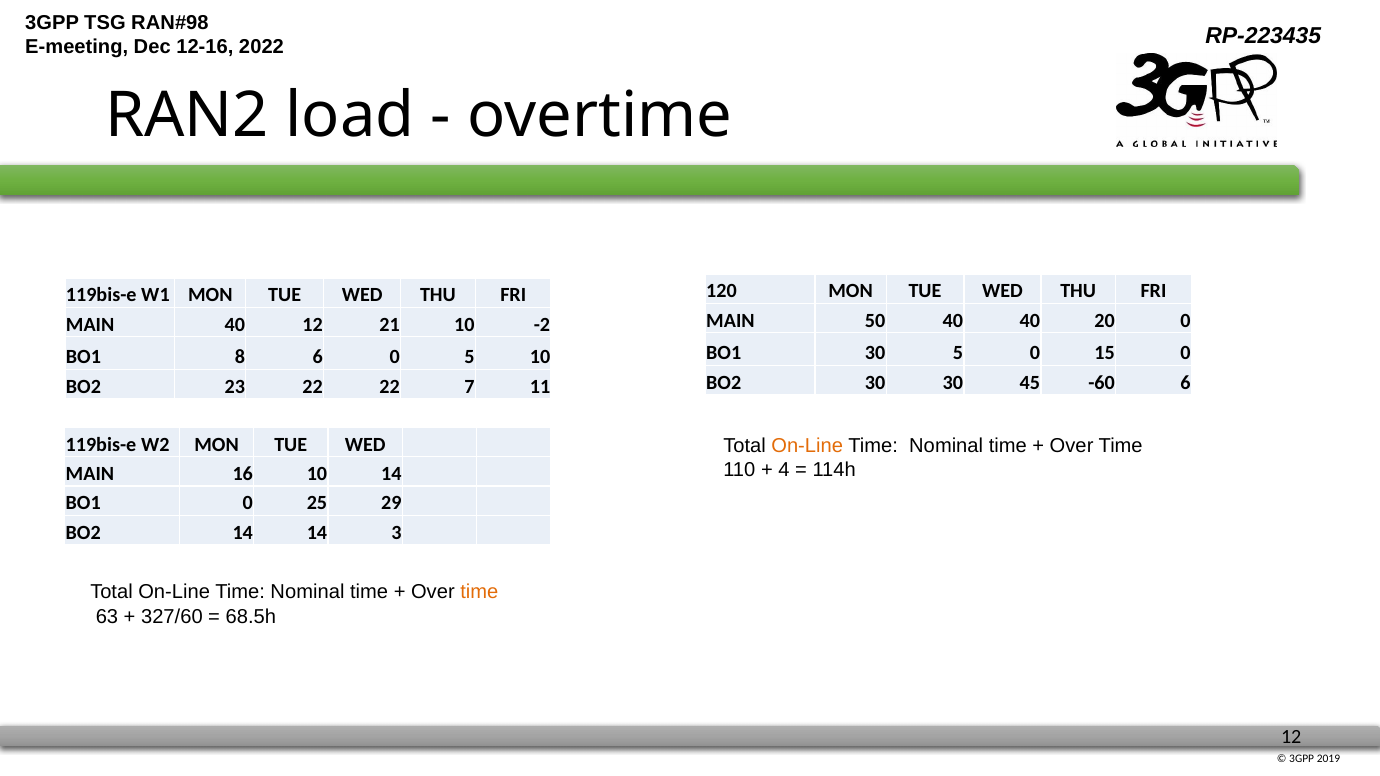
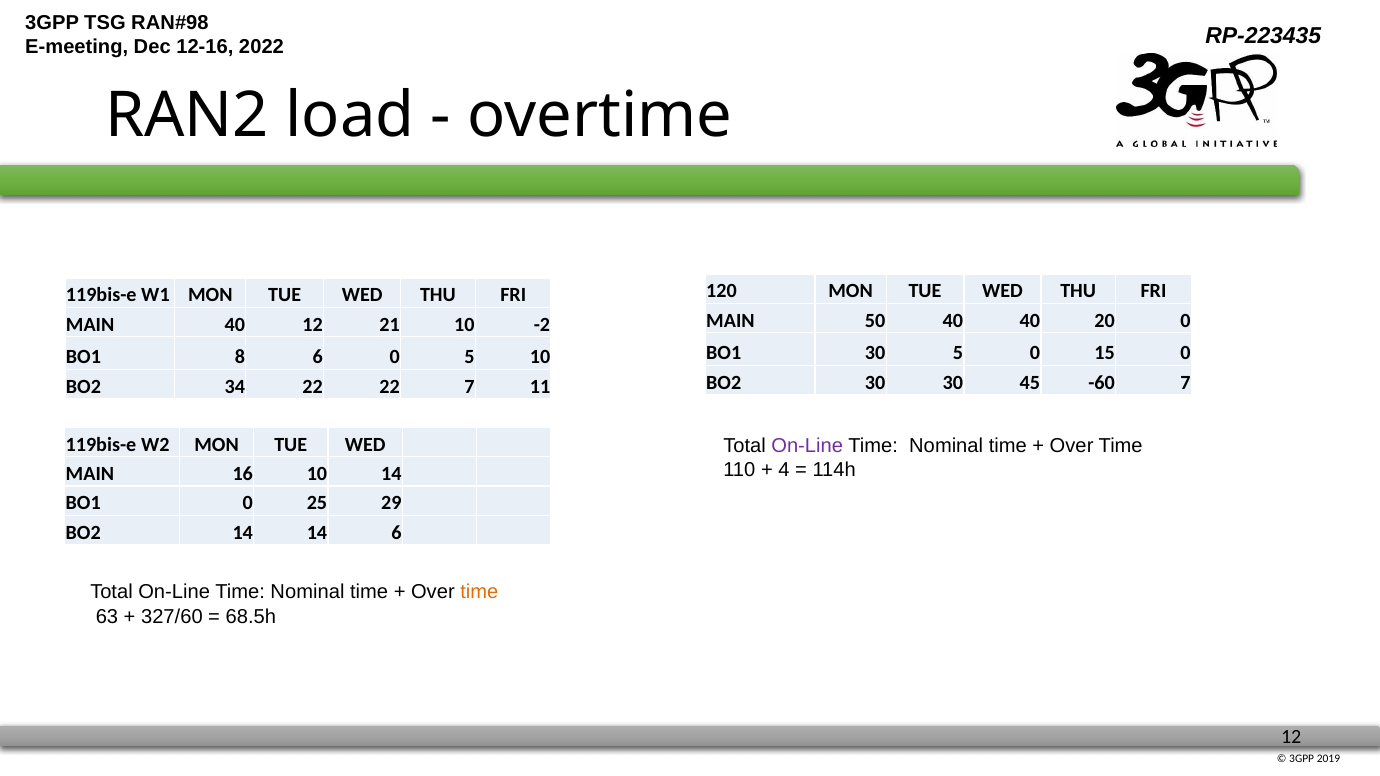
-60 6: 6 -> 7
23: 23 -> 34
On-Line at (807, 446) colour: orange -> purple
14 3: 3 -> 6
